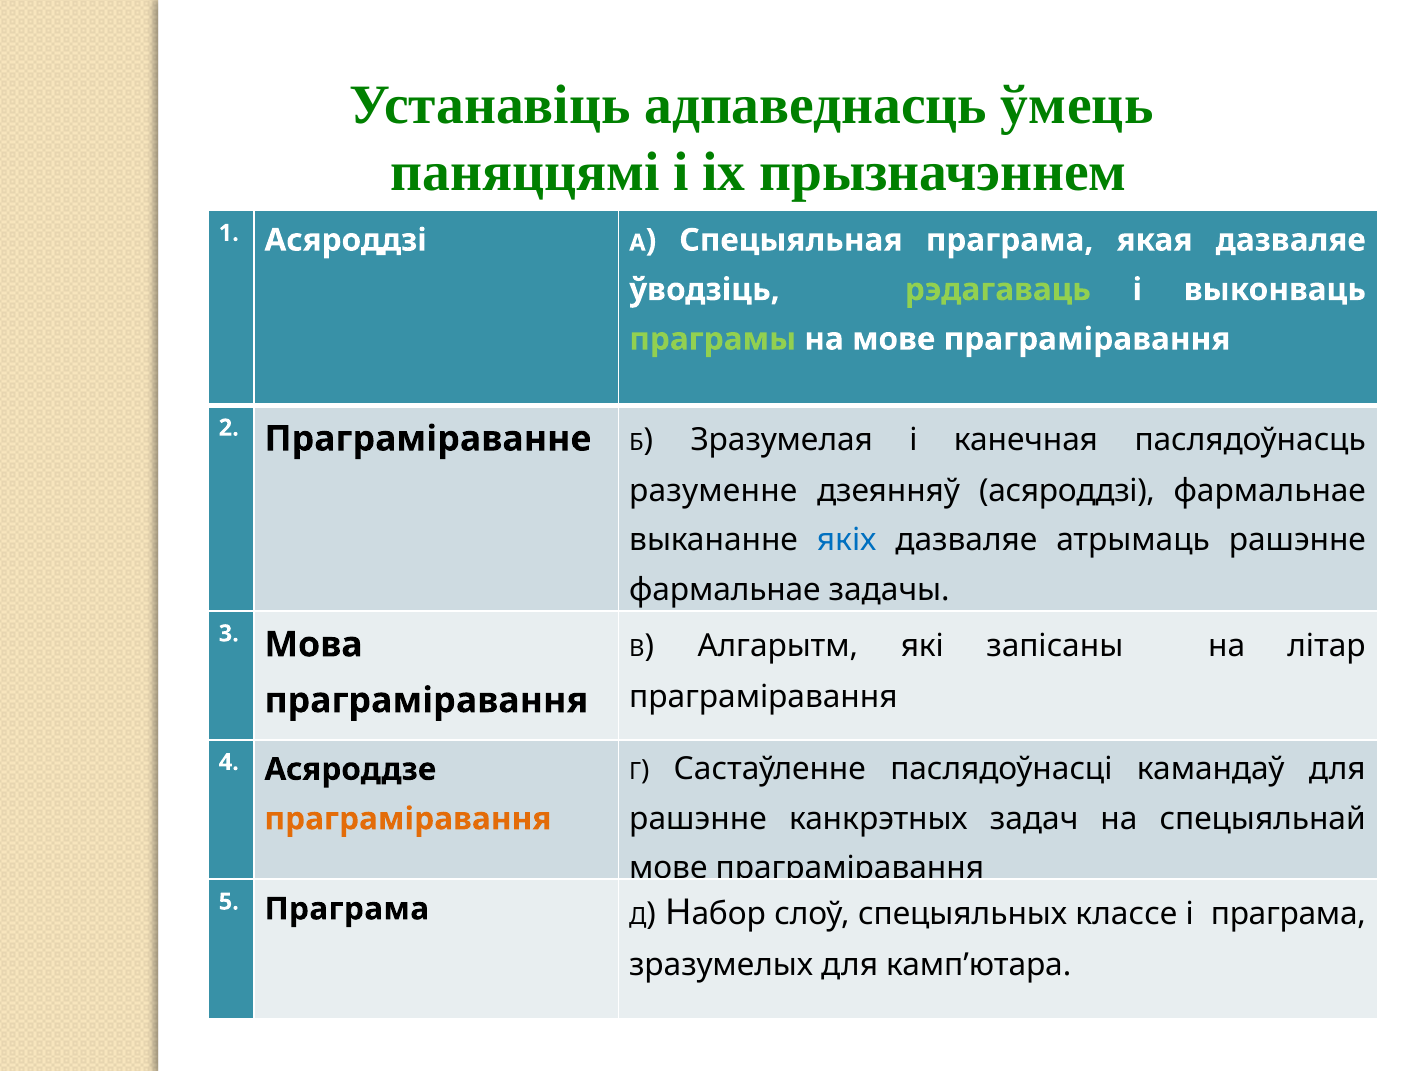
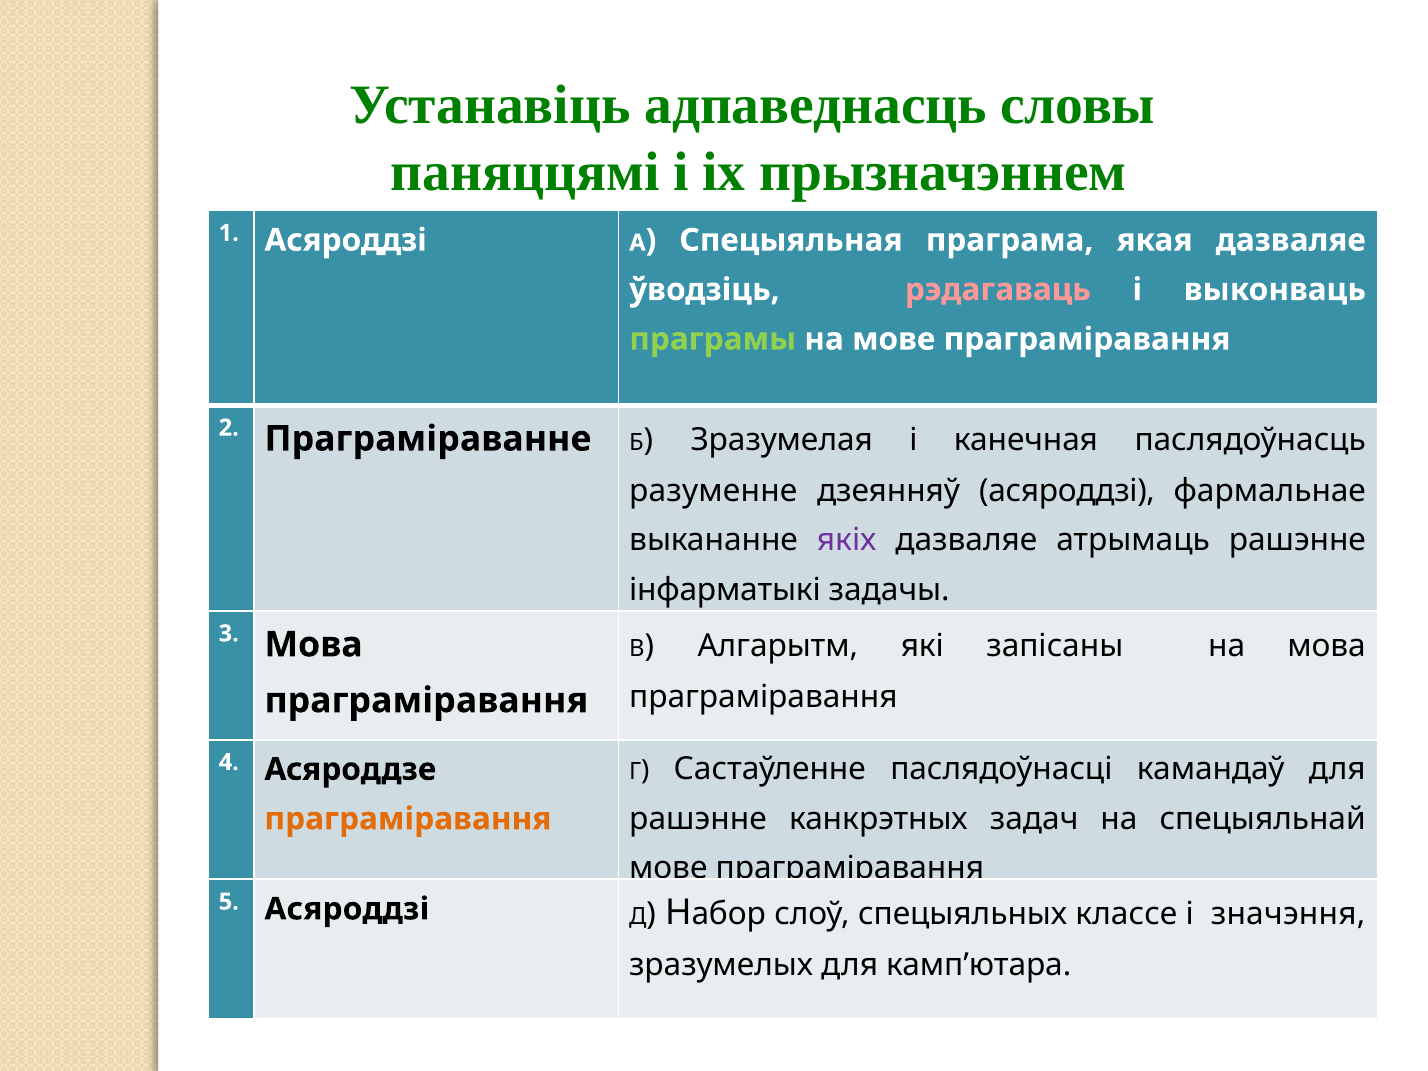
ўмець: ўмець -> словы
рэдагаваць colour: light green -> pink
якіх colour: blue -> purple
фармальнае at (725, 590): фармальнае -> інфарматыкі
на літар: літар -> мова
5 Праграма: Праграма -> Асяроддзі
і праграма: праграма -> значэння
